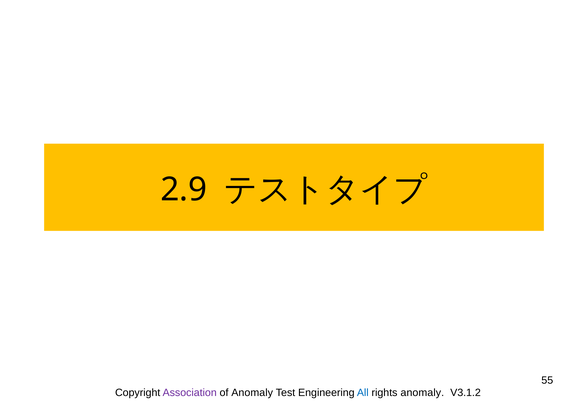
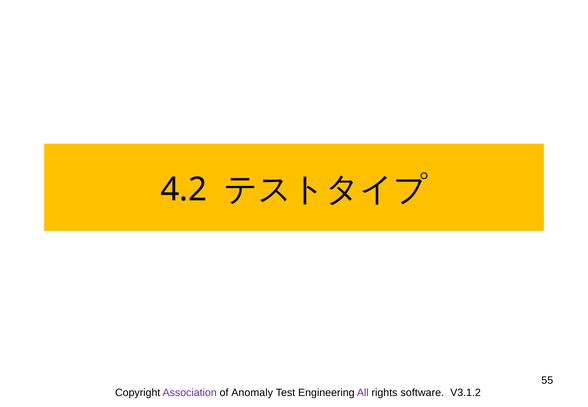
2.9: 2.9 -> 4.2
All colour: blue -> purple
rights anomaly: anomaly -> software
